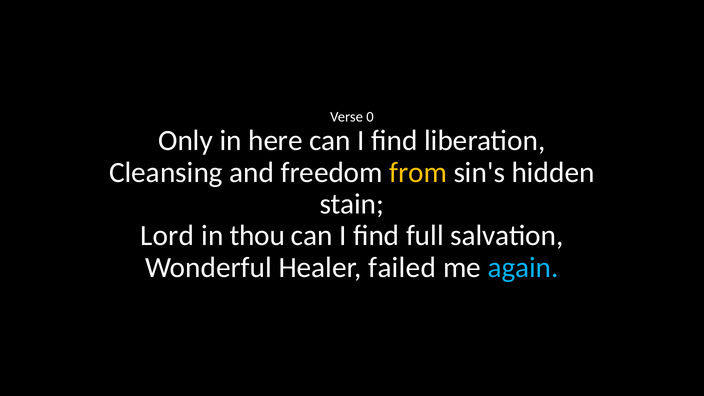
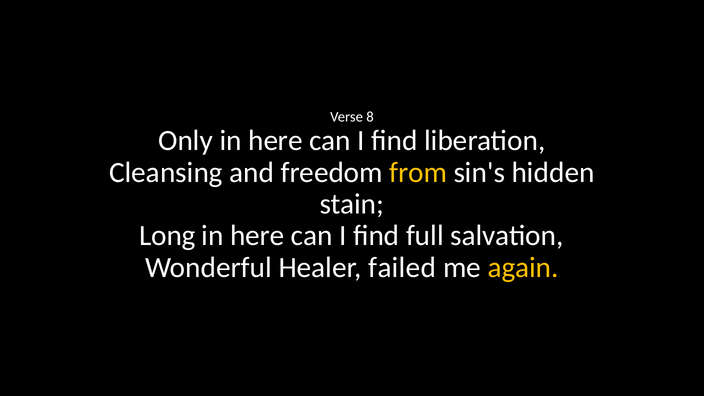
0: 0 -> 8
Lord: Lord -> Long
thou at (257, 236): thou -> here
again colour: light blue -> yellow
